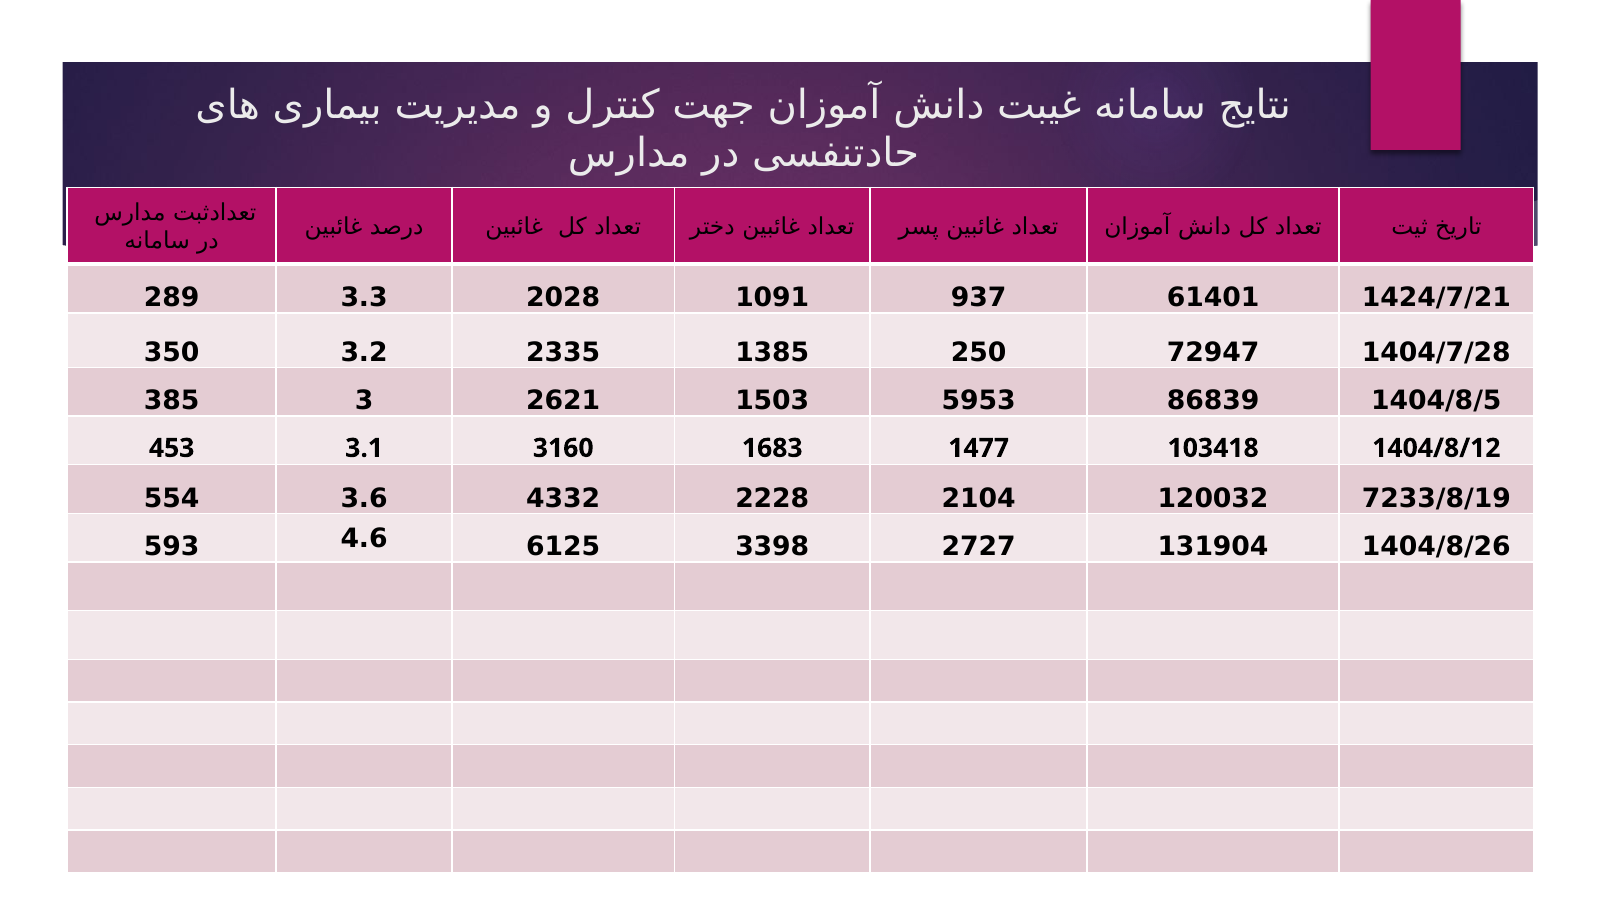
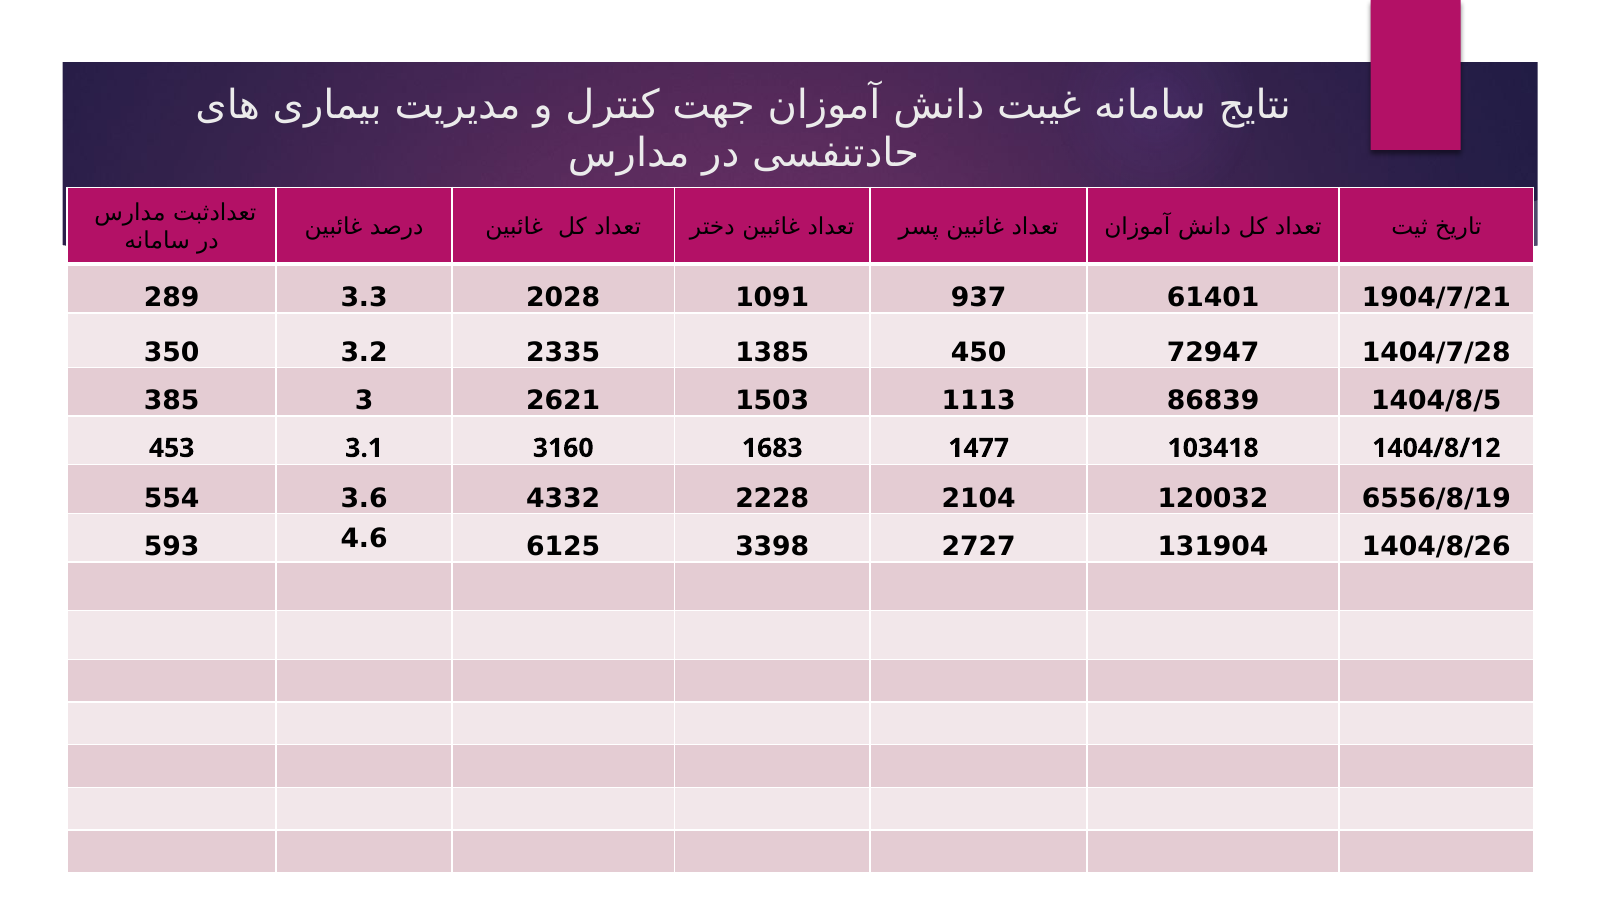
1424/7/21: 1424/7/21 -> 1904/7/21
250: 250 -> 450
5953: 5953 -> 1113
7233/8/19: 7233/8/19 -> 6556/8/19
